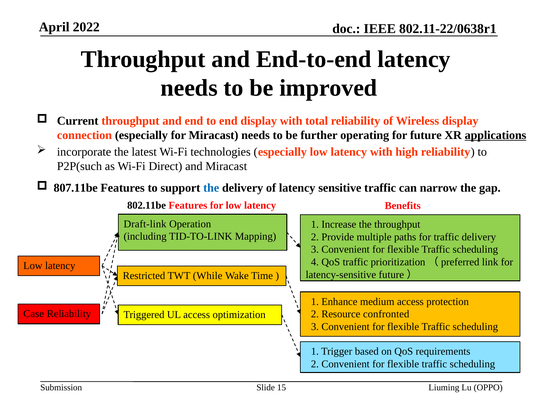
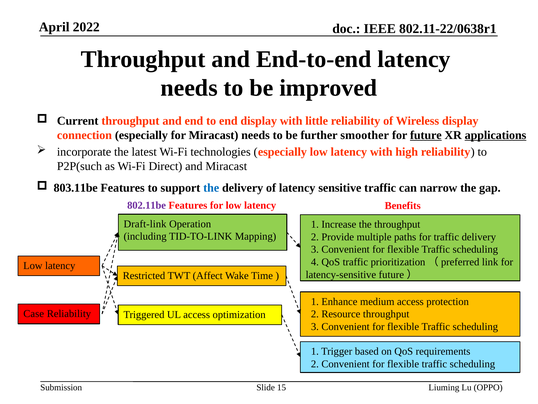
total: total -> little
operating: operating -> smoother
future at (426, 135) underline: none -> present
807.11be: 807.11be -> 803.11be
802.11be colour: black -> purple
While: While -> Affect
Resource confronted: confronted -> throughput
